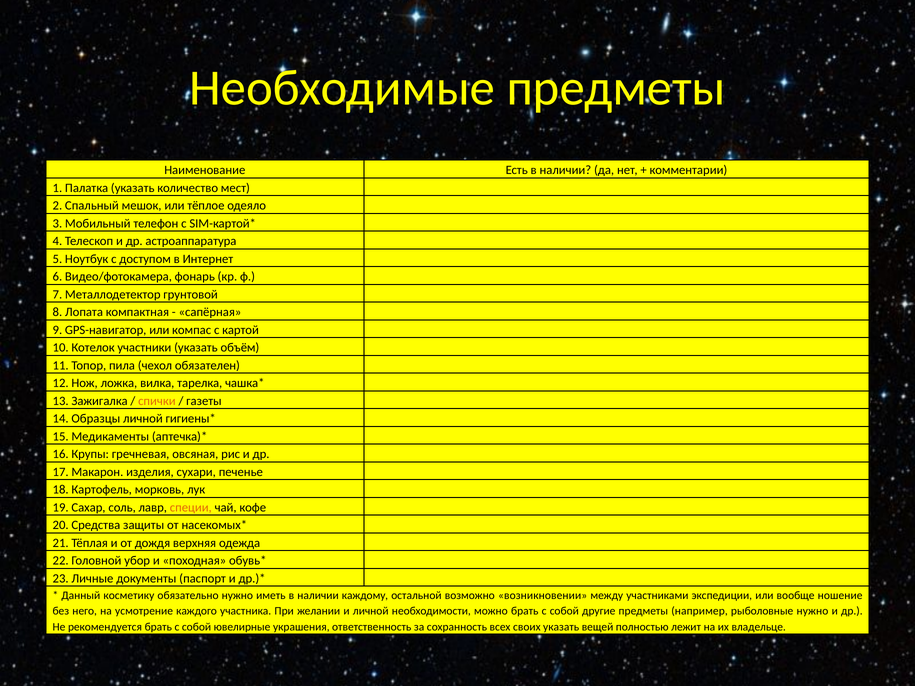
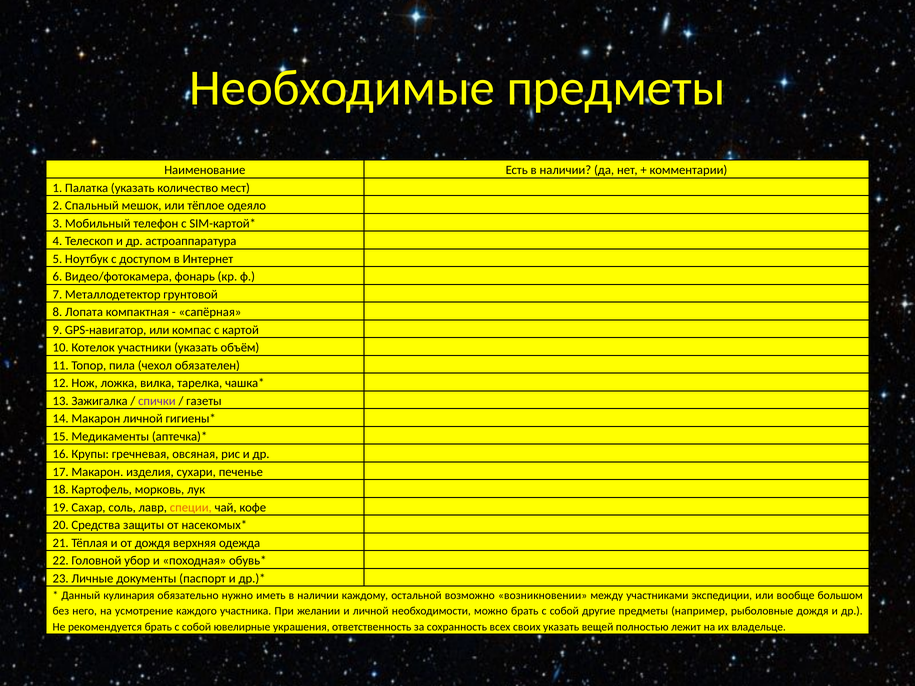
спички colour: orange -> purple
14 Образцы: Образцы -> Макарон
косметику: косметику -> кулинария
ношение: ношение -> большом
рыболовные нужно: нужно -> дождя
